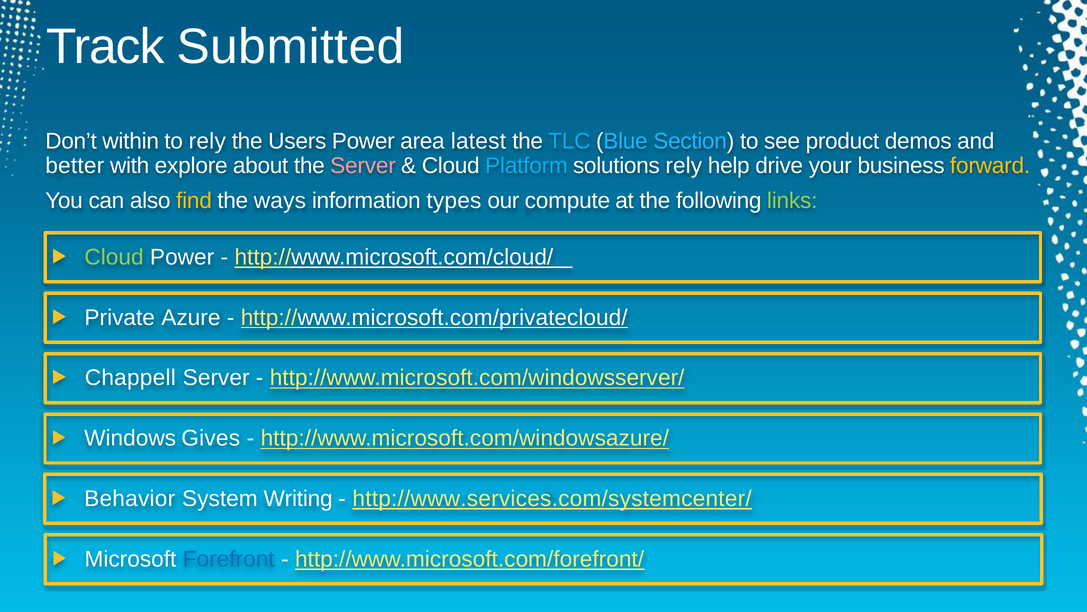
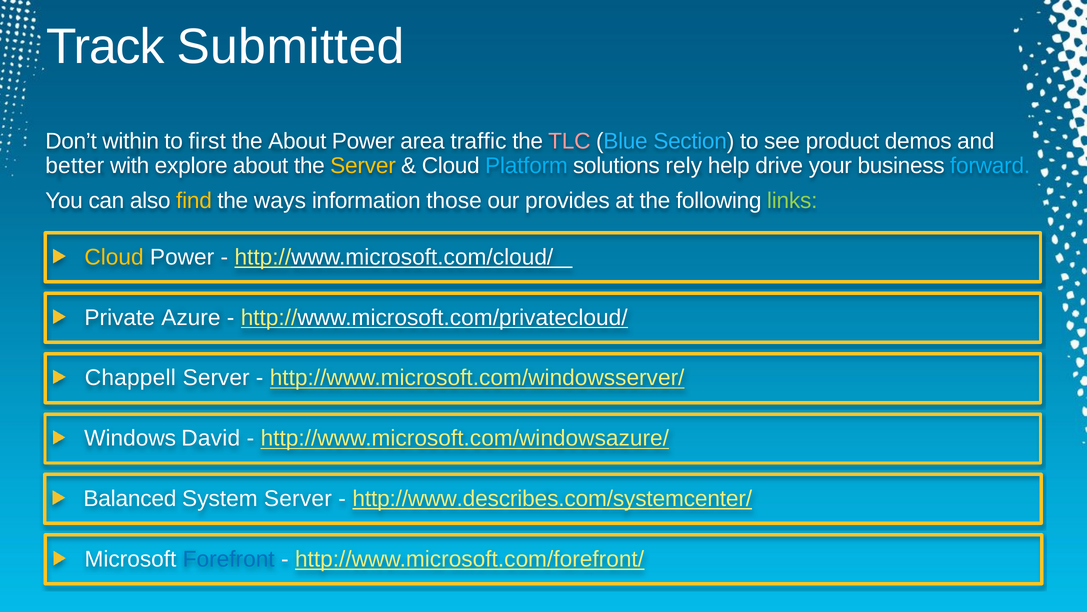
to rely: rely -> first
the Users: Users -> About
latest: latest -> traffic
TLC colour: light blue -> pink
Server at (363, 166) colour: pink -> yellow
forward colour: yellow -> light blue
types: types -> those
compute: compute -> provides
Cloud at (114, 257) colour: light green -> yellow
Gives: Gives -> David
Behavior: Behavior -> Balanced
System Writing: Writing -> Server
http://www.services.com/systemcenter/: http://www.services.com/systemcenter/ -> http://www.describes.com/systemcenter/
